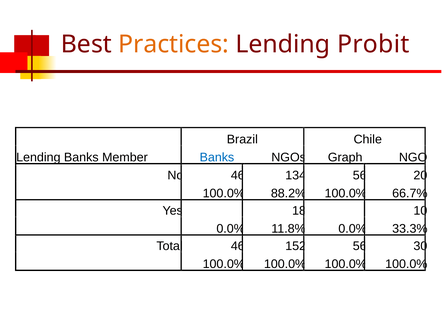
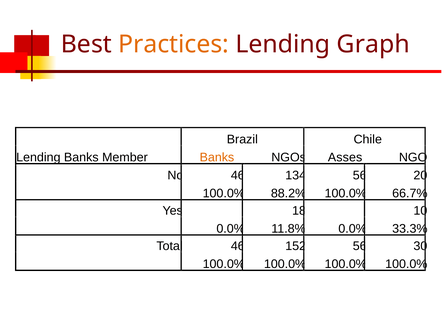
Probit: Probit -> Graph
Banks at (217, 157) colour: blue -> orange
Graph: Graph -> Asses
